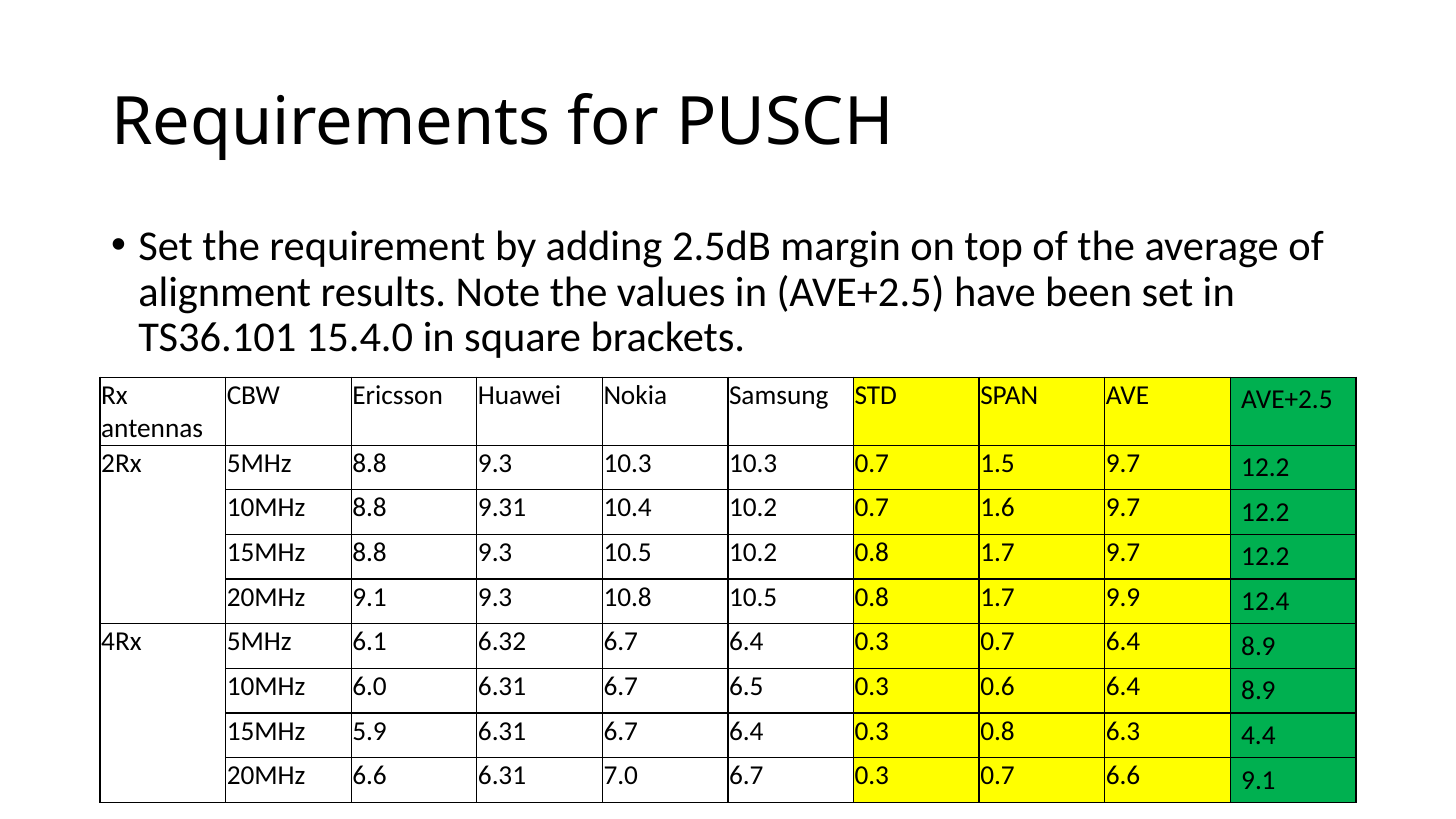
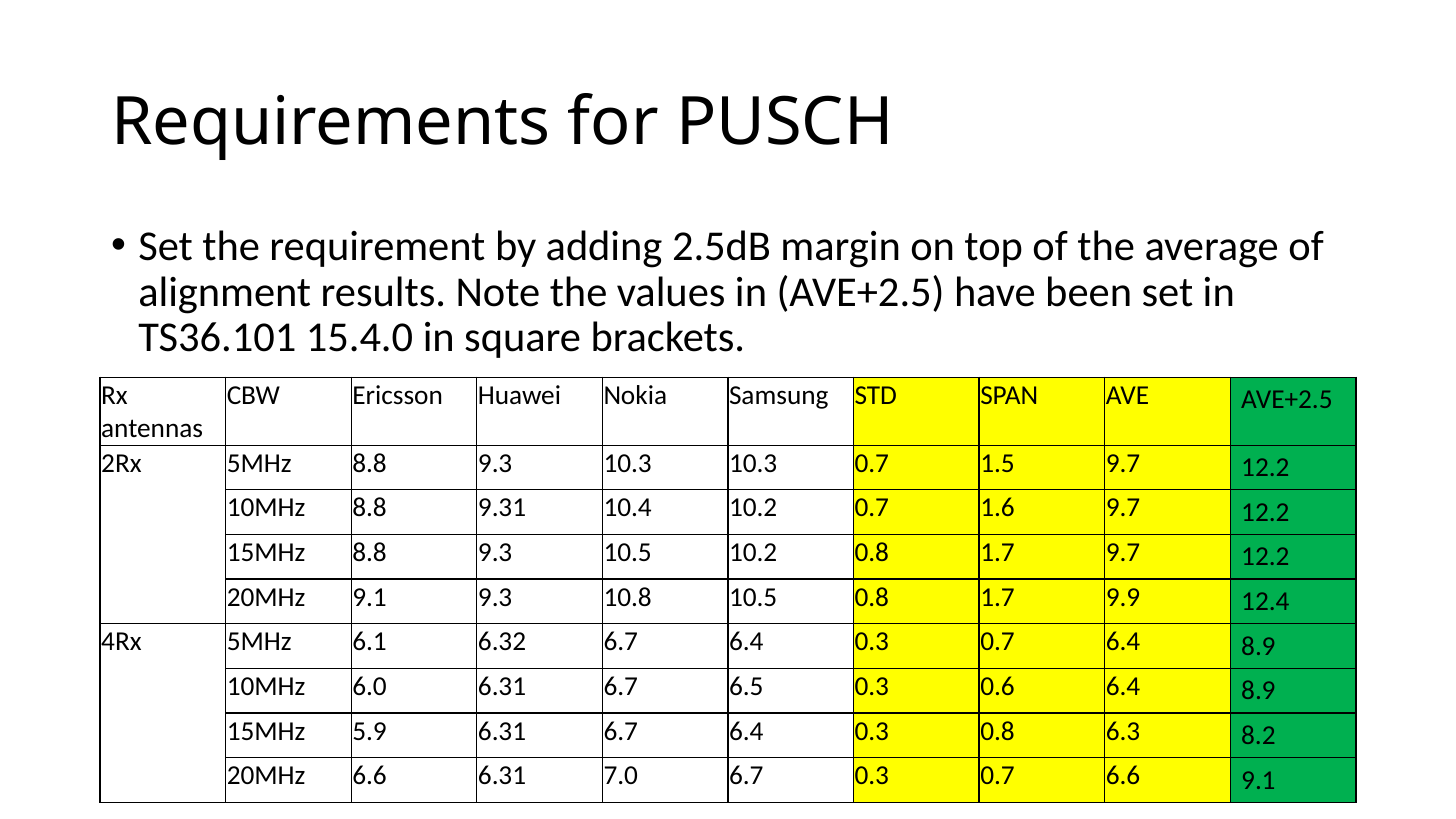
4.4: 4.4 -> 8.2
